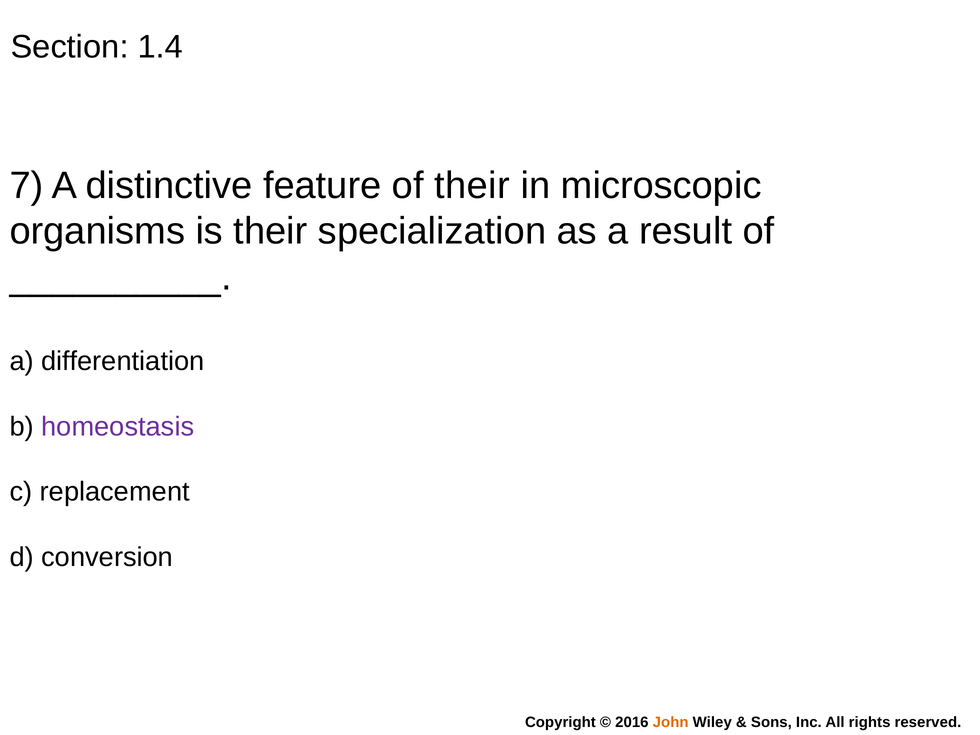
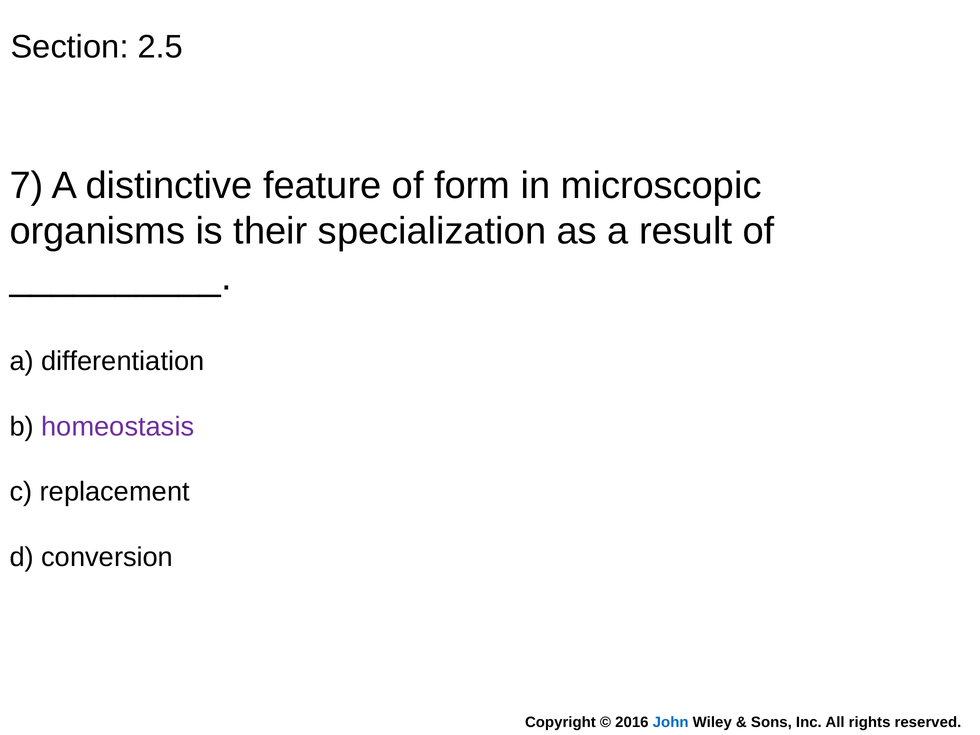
1.4: 1.4 -> 2.5
of their: their -> form
John colour: orange -> blue
